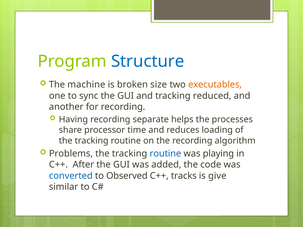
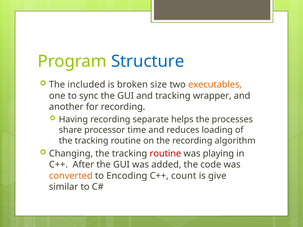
machine: machine -> included
reduced: reduced -> wrapper
Problems: Problems -> Changing
routine at (165, 154) colour: blue -> red
converted colour: blue -> orange
Observed: Observed -> Encoding
tracks: tracks -> count
